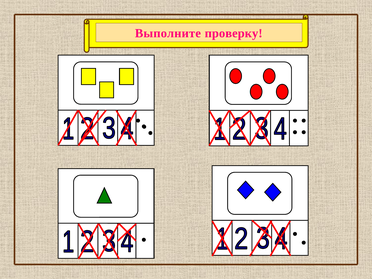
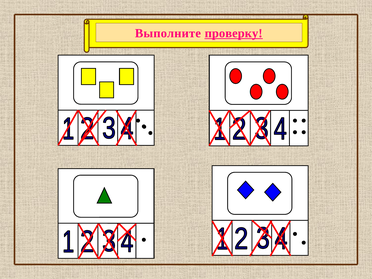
проверку underline: none -> present
